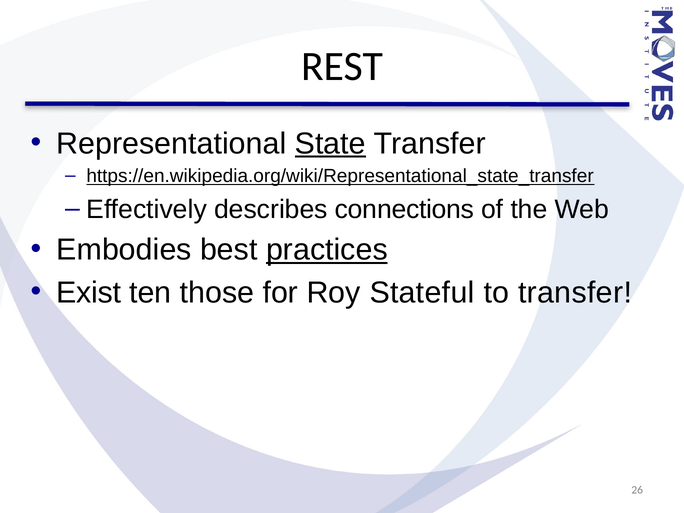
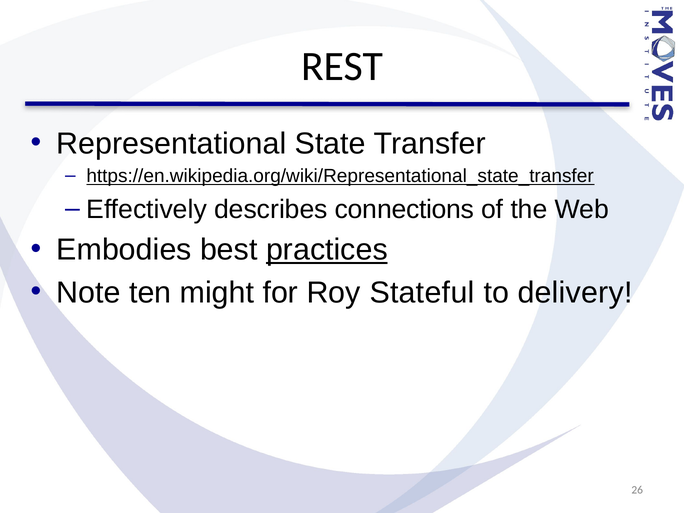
State underline: present -> none
Exist: Exist -> Note
those: those -> might
to transfer: transfer -> delivery
